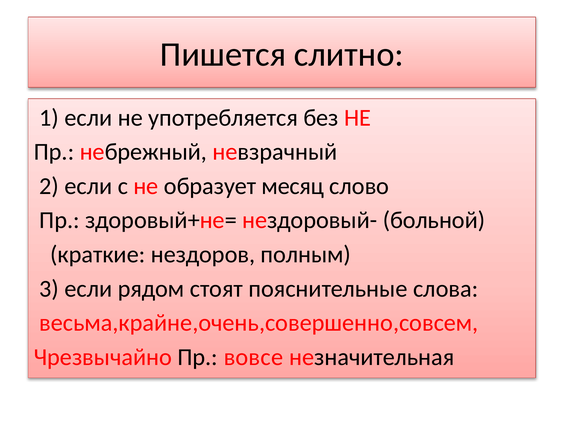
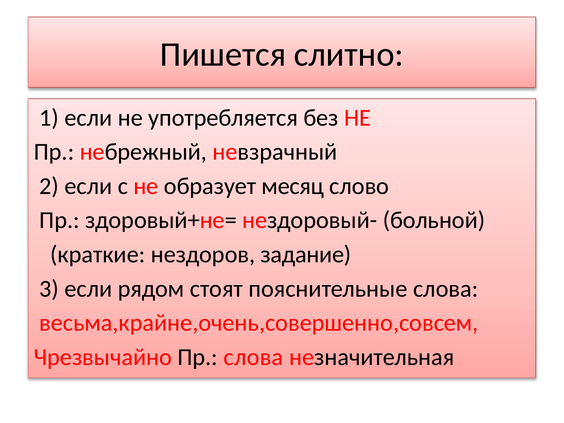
полным: полным -> задание
Пр вовсе: вовсе -> слова
